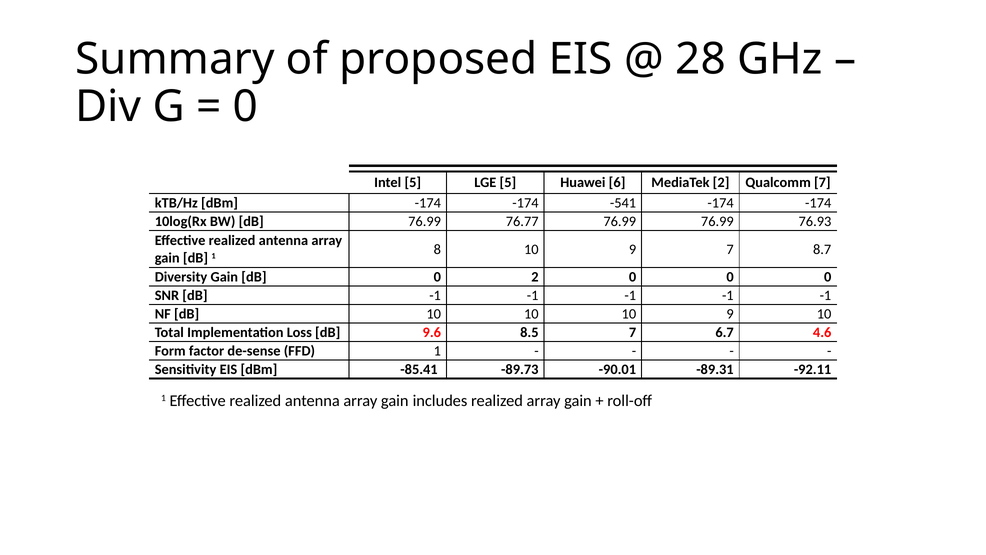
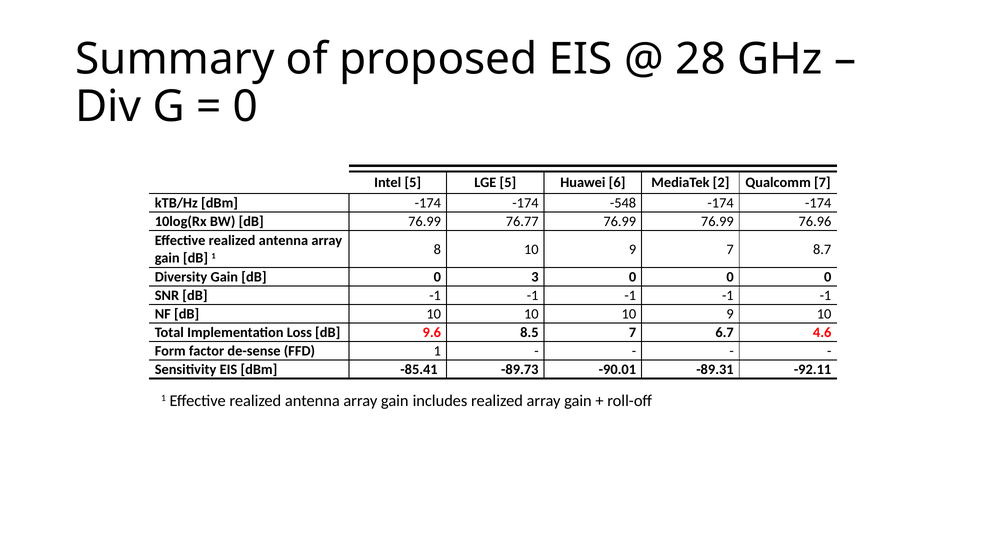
-541: -541 -> -548
76.93: 76.93 -> 76.96
0 2: 2 -> 3
